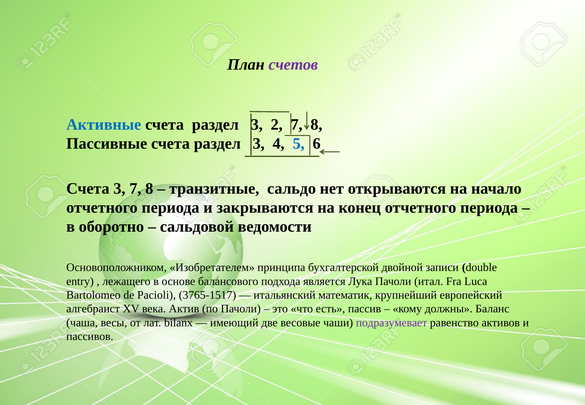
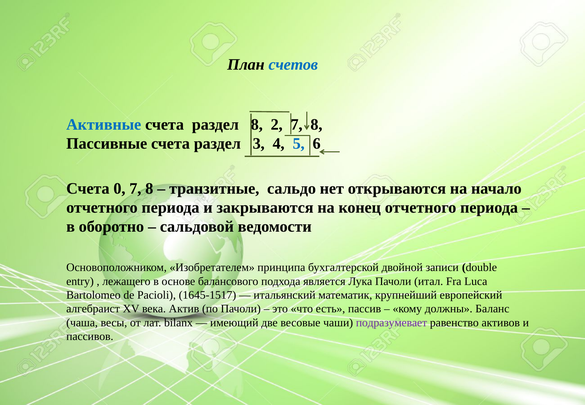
счетов colour: purple -> blue
Активные счета раздел 3: 3 -> 8
Счета 3: 3 -> 0
3765-1517: 3765-1517 -> 1645-1517
